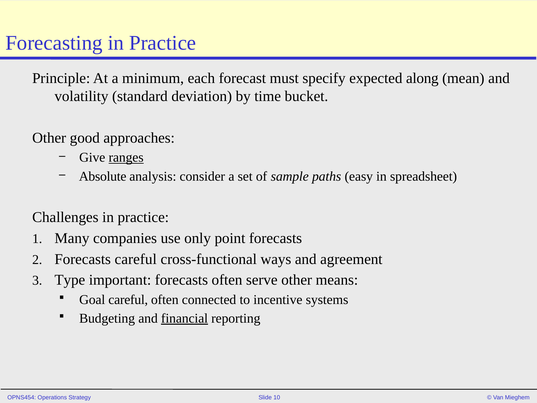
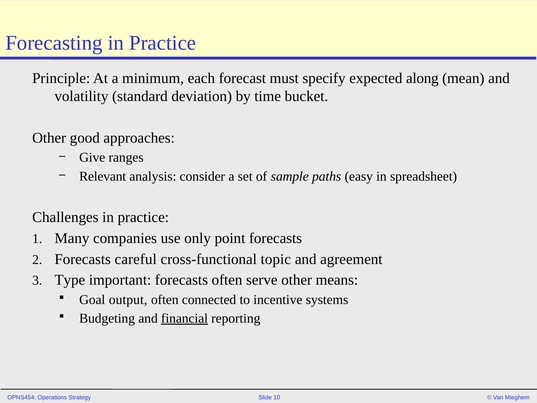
ranges underline: present -> none
Absolute: Absolute -> Relevant
ways: ways -> topic
Goal careful: careful -> output
